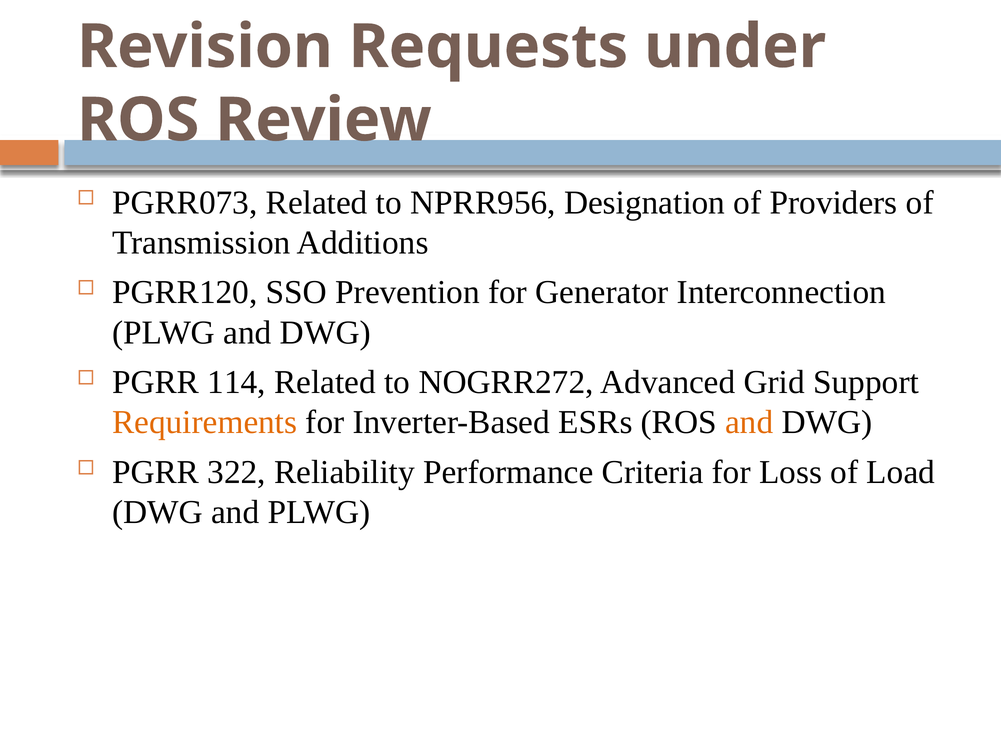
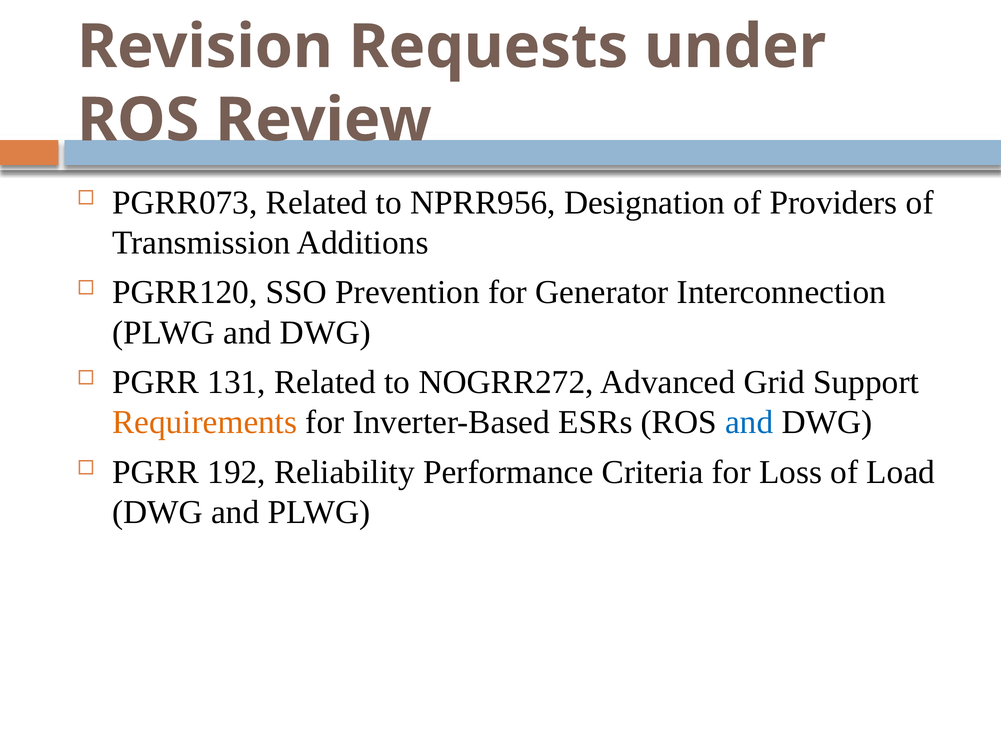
114: 114 -> 131
and at (749, 422) colour: orange -> blue
322: 322 -> 192
